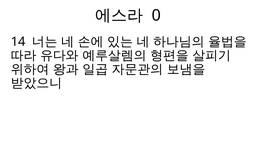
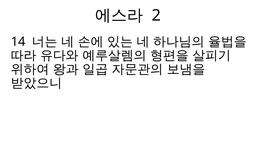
0: 0 -> 2
